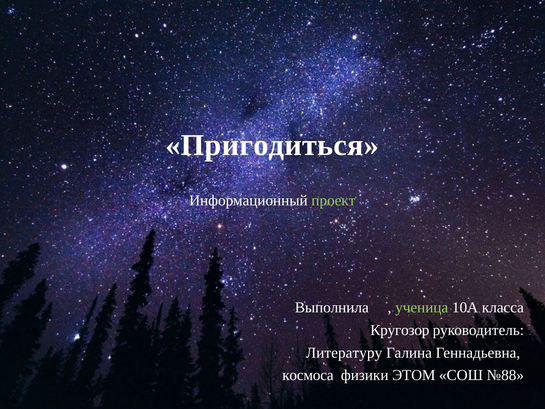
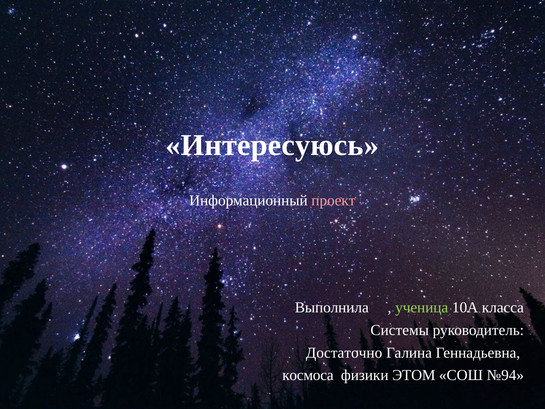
Пригодиться: Пригодиться -> Интересуюсь
проект colour: light green -> pink
Кругозор: Кругозор -> Системы
Литературу: Литературу -> Достаточно
№88: №88 -> №94
